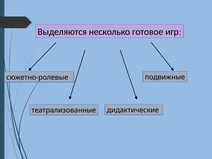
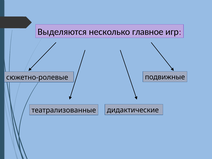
готовое: готовое -> главное
